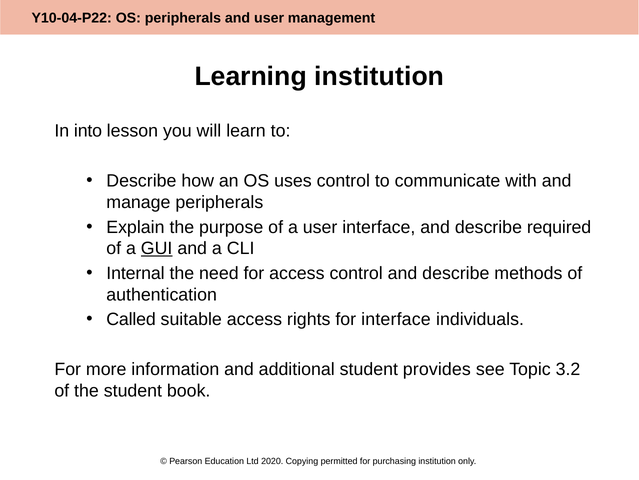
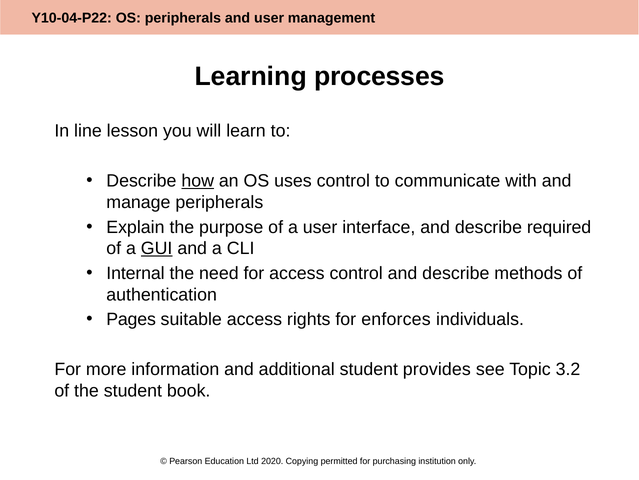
Learning institution: institution -> processes
into: into -> line
how underline: none -> present
Called: Called -> Pages
for interface: interface -> enforces
